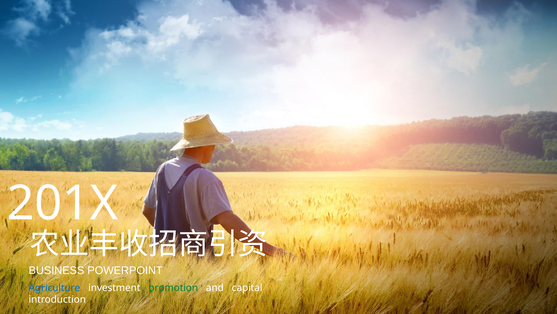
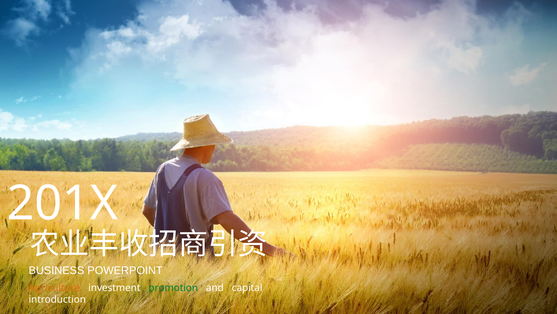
Agriculture colour: blue -> orange
